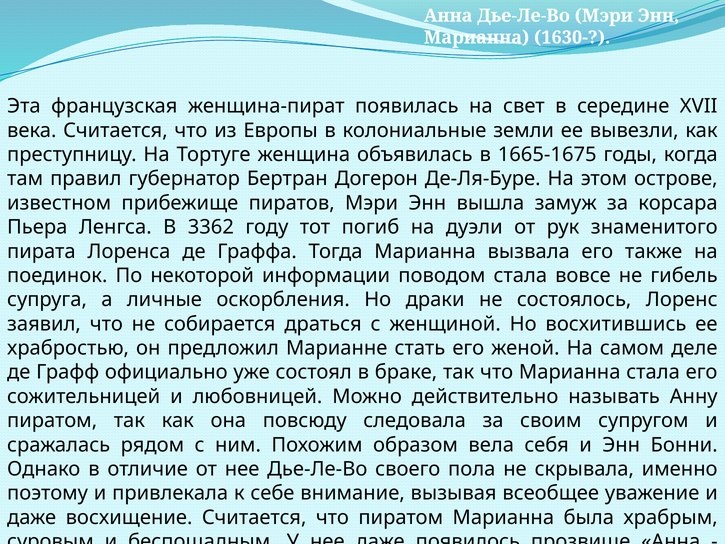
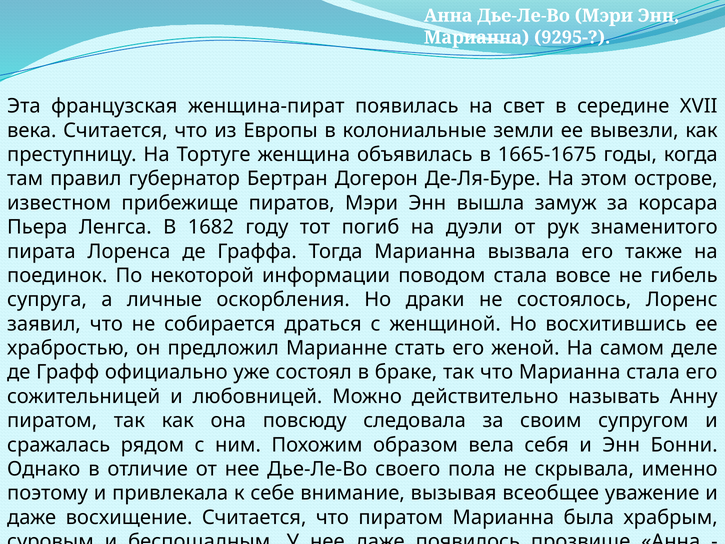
1630-: 1630- -> 9295-
3362: 3362 -> 1682
